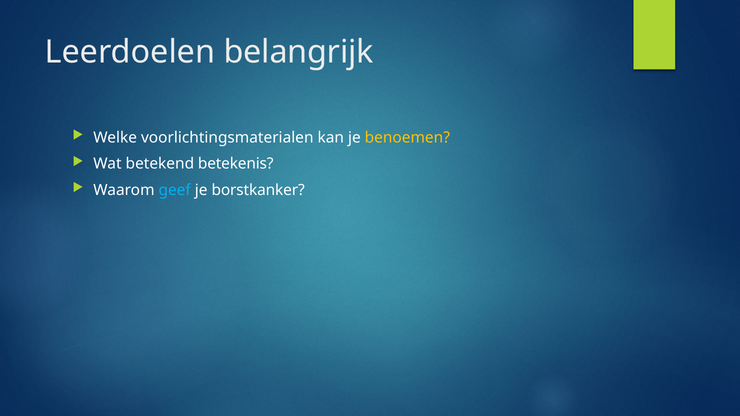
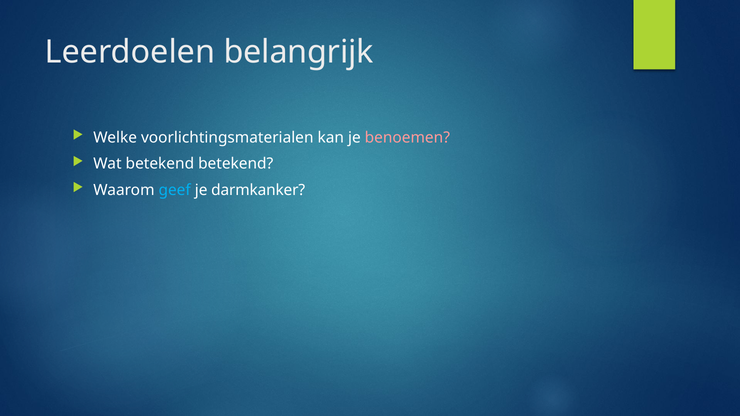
benoemen colour: yellow -> pink
betekend betekenis: betekenis -> betekend
borstkanker: borstkanker -> darmkanker
